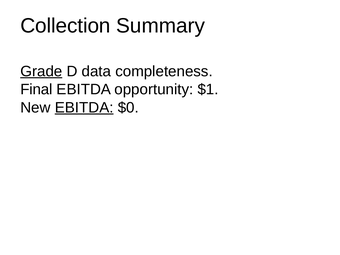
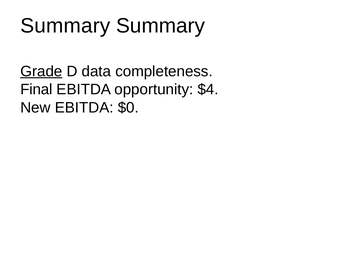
Collection at (65, 26): Collection -> Summary
$1: $1 -> $4
EBITDA at (84, 108) underline: present -> none
